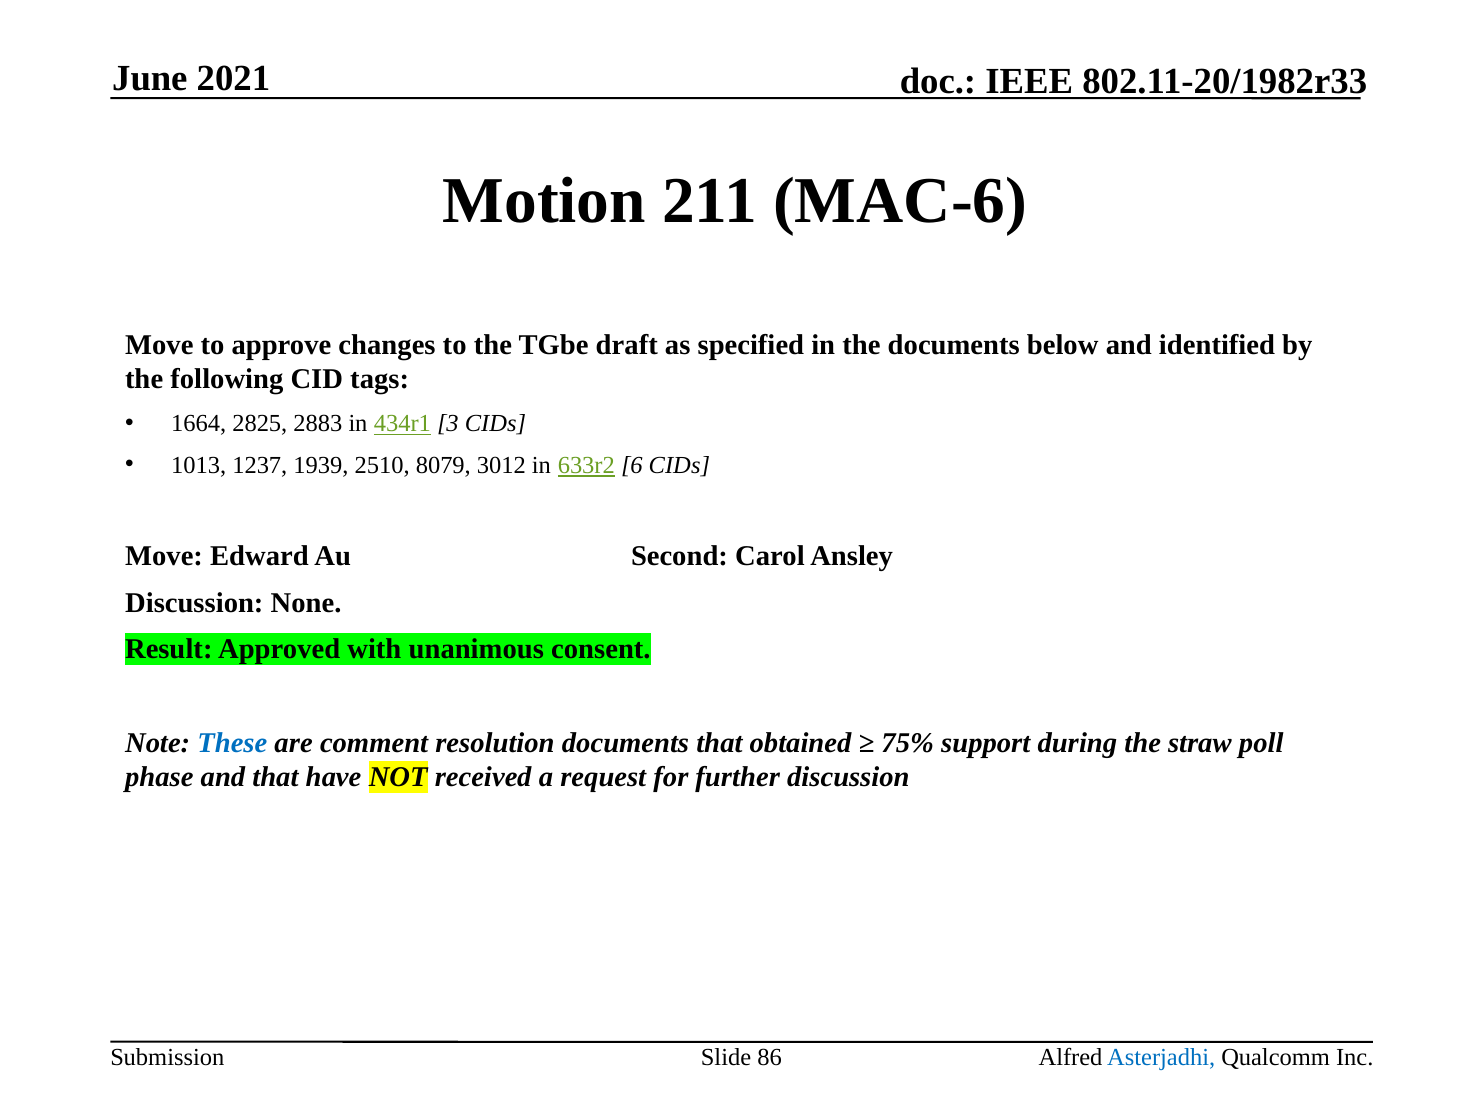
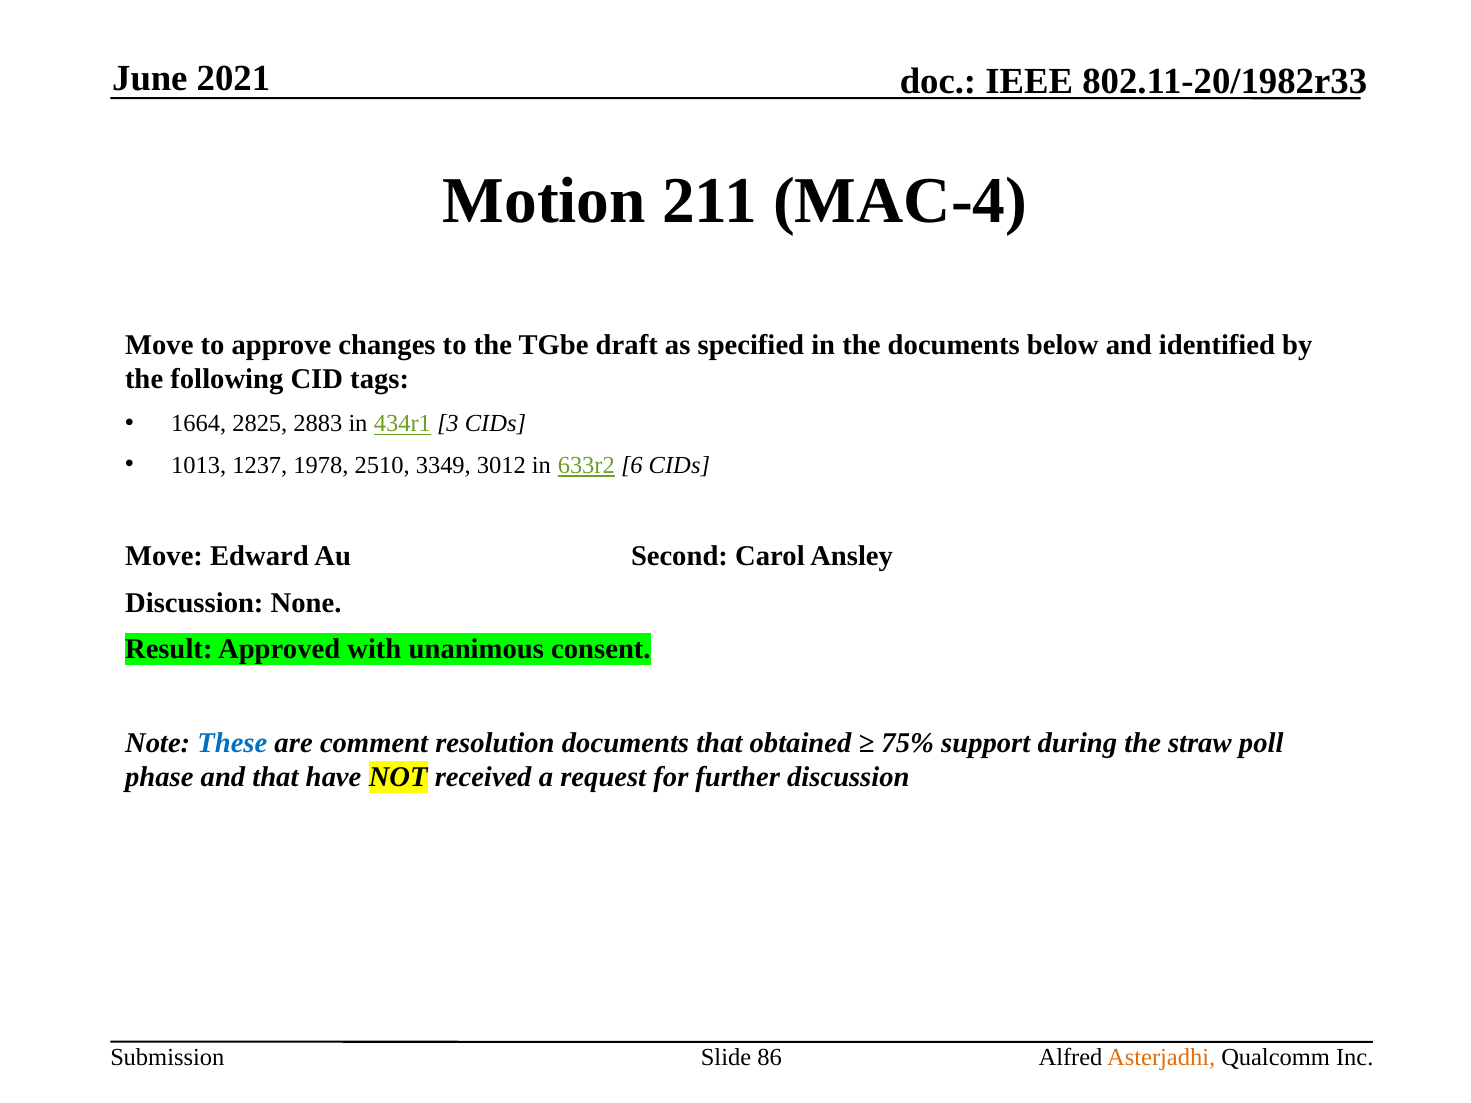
MAC-6: MAC-6 -> MAC-4
1939: 1939 -> 1978
8079: 8079 -> 3349
Asterjadhi colour: blue -> orange
